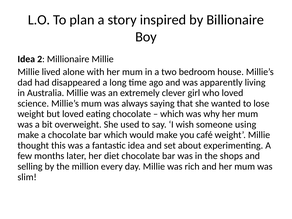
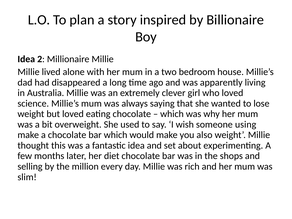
café: café -> also
